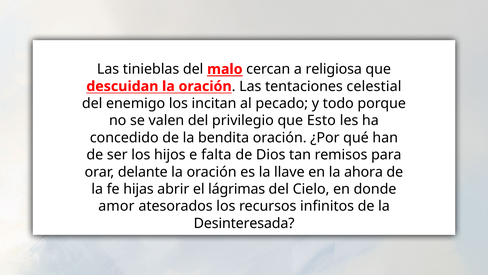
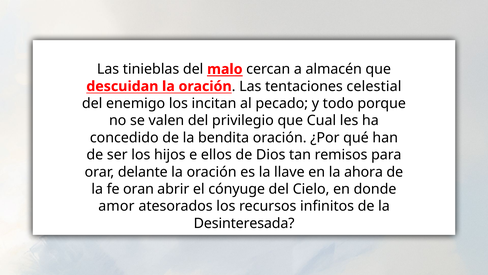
religiosa: religiosa -> almacén
Esto: Esto -> Cual
falta: falta -> ellos
hijas: hijas -> oran
lágrimas: lágrimas -> cónyuge
